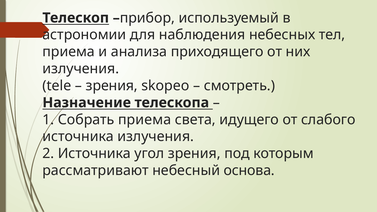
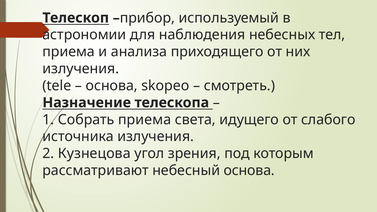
зрения at (112, 86): зрения -> основа
2 Источника: Источника -> Кузнецова
